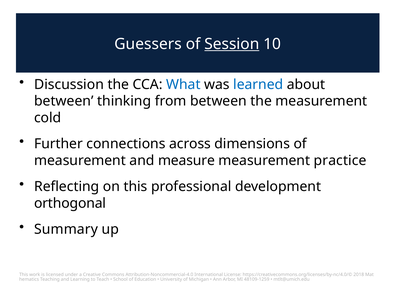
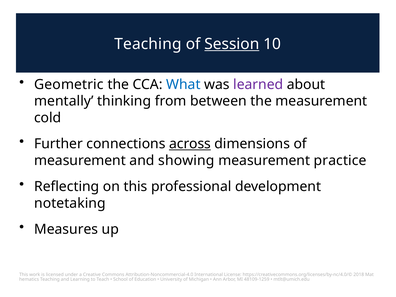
Guessers at (148, 44): Guessers -> Teaching
Discussion: Discussion -> Geometric
learned colour: blue -> purple
between at (64, 101): between -> mentally
across underline: none -> present
measure: measure -> showing
orthogonal: orthogonal -> notetaking
Summary: Summary -> Measures
